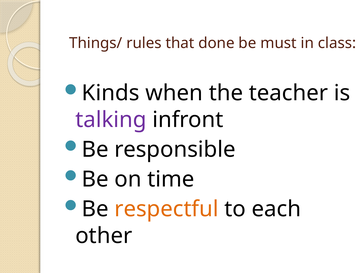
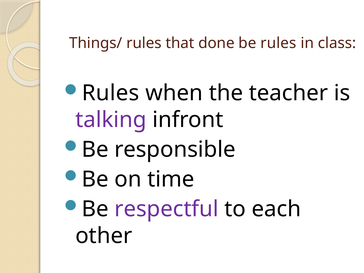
be must: must -> rules
Kinds at (111, 93): Kinds -> Rules
respectful colour: orange -> purple
